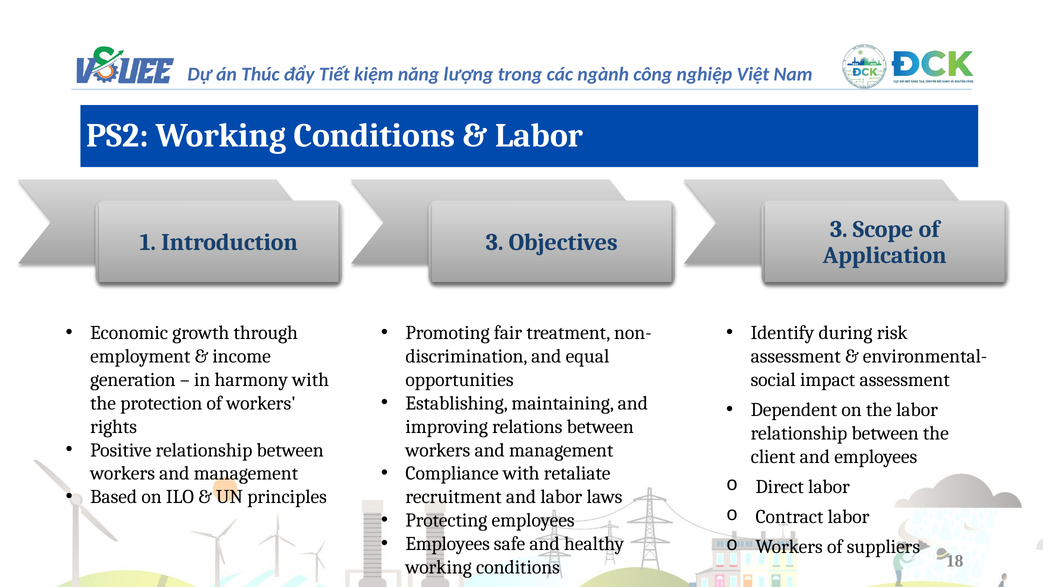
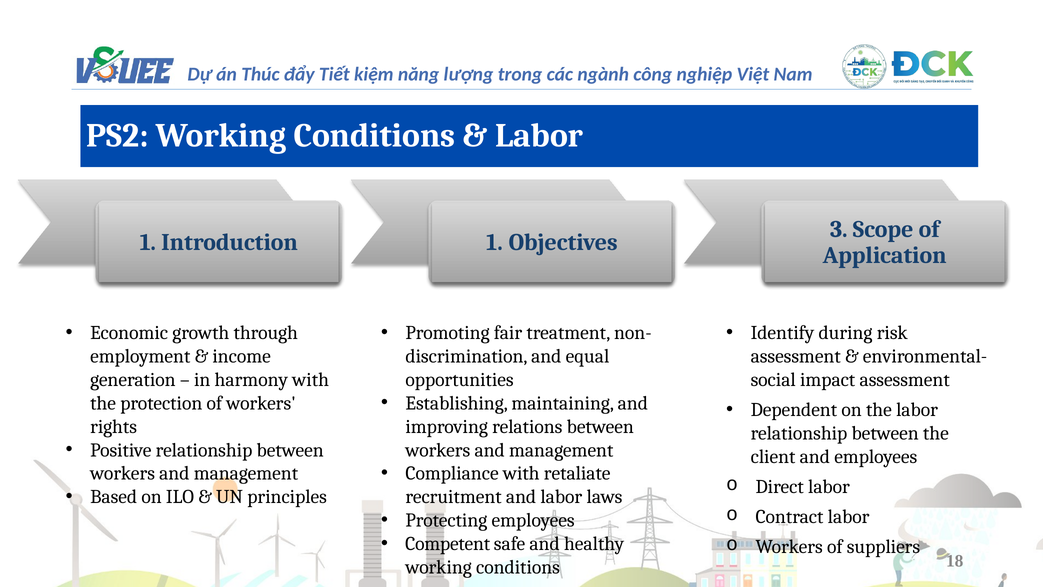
Introduction 3: 3 -> 1
Employees at (448, 544): Employees -> Competent
